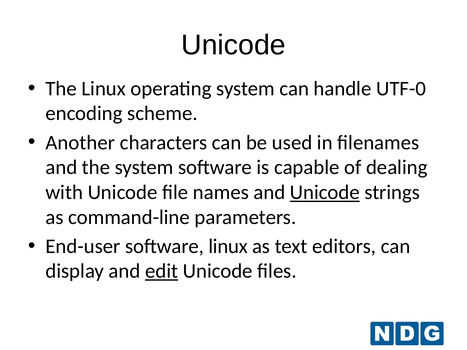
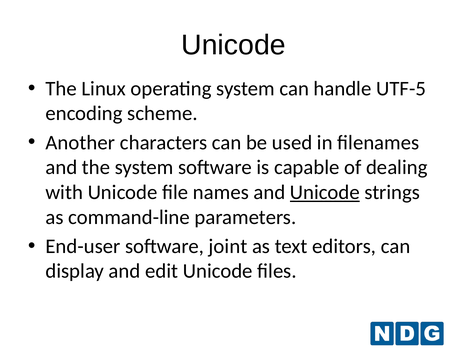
UTF-0: UTF-0 -> UTF-5
software linux: linux -> joint
edit underline: present -> none
